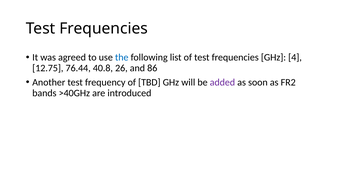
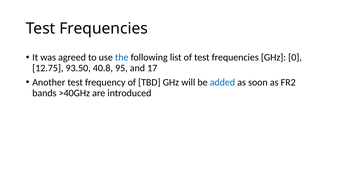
4: 4 -> 0
76.44: 76.44 -> 93.50
26: 26 -> 95
86: 86 -> 17
added colour: purple -> blue
